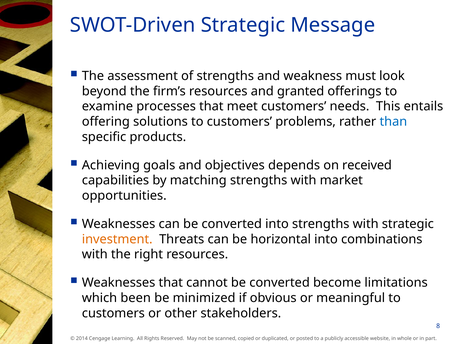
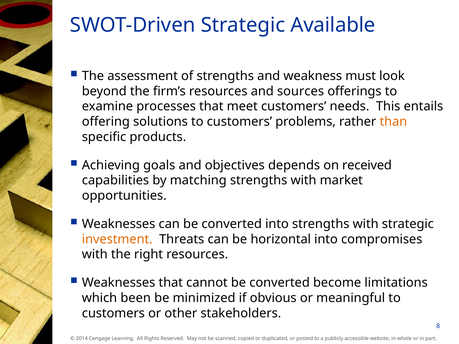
Message: Message -> Available
granted: granted -> sources
than colour: blue -> orange
combinations: combinations -> compromises
